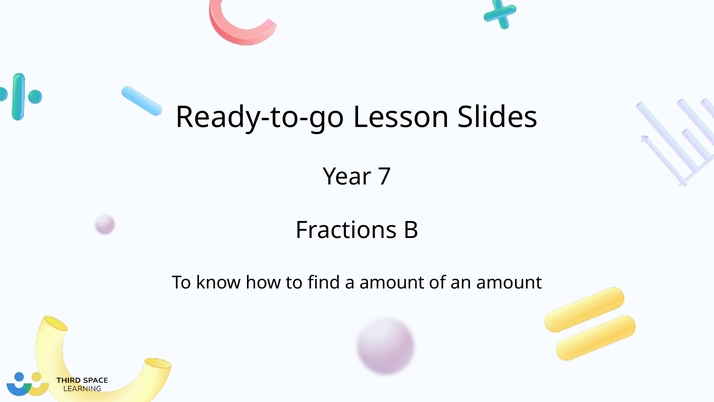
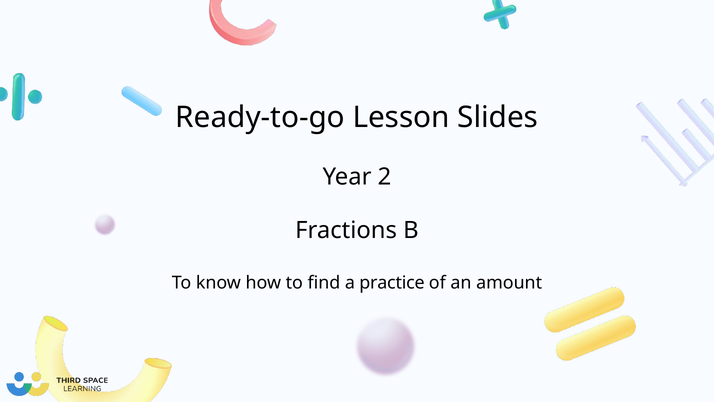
7: 7 -> 2
a amount: amount -> practice
